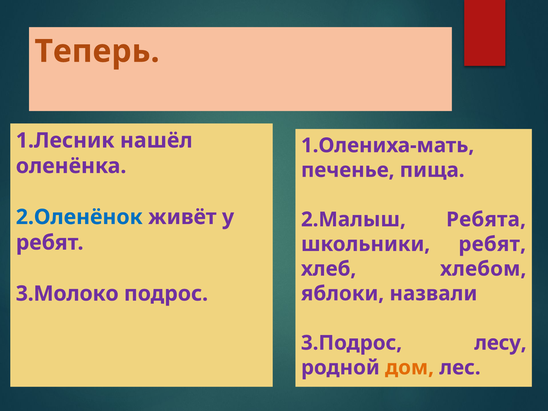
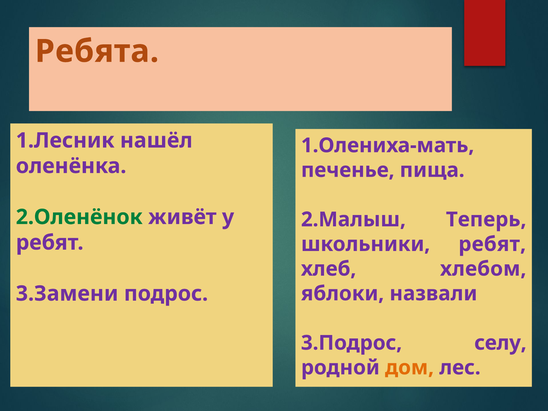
Теперь: Теперь -> Ребята
2.Оленёнок colour: blue -> green
Ребята: Ребята -> Теперь
3.Молоко: 3.Молоко -> 3.Замени
лесу: лесу -> селу
